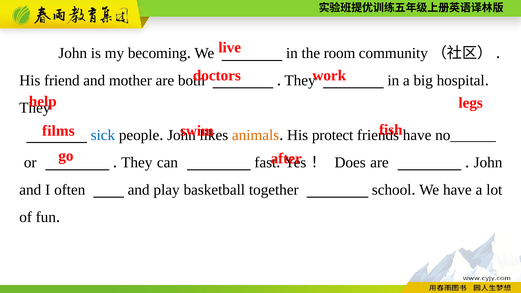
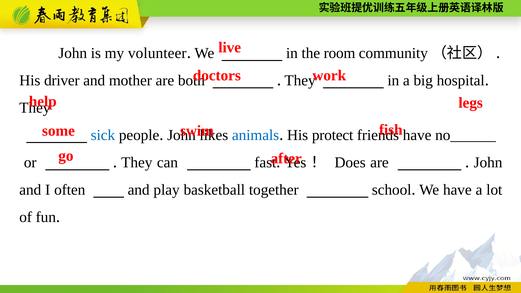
becoming: becoming -> volunteer
friend: friend -> driver
films: films -> some
animals colour: orange -> blue
